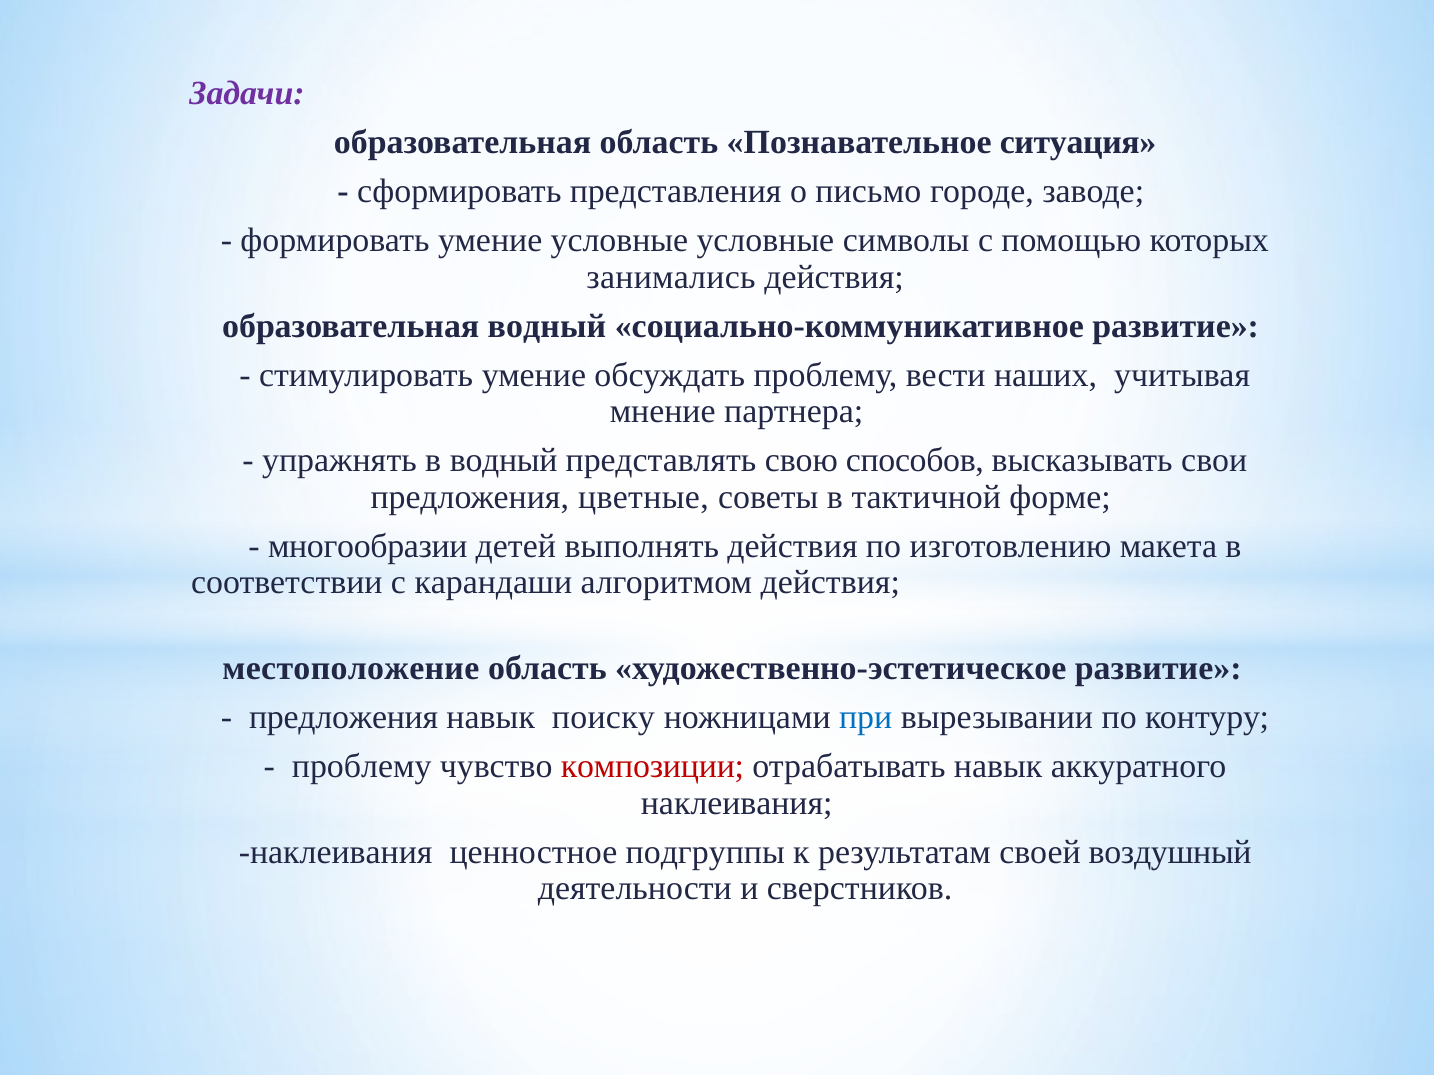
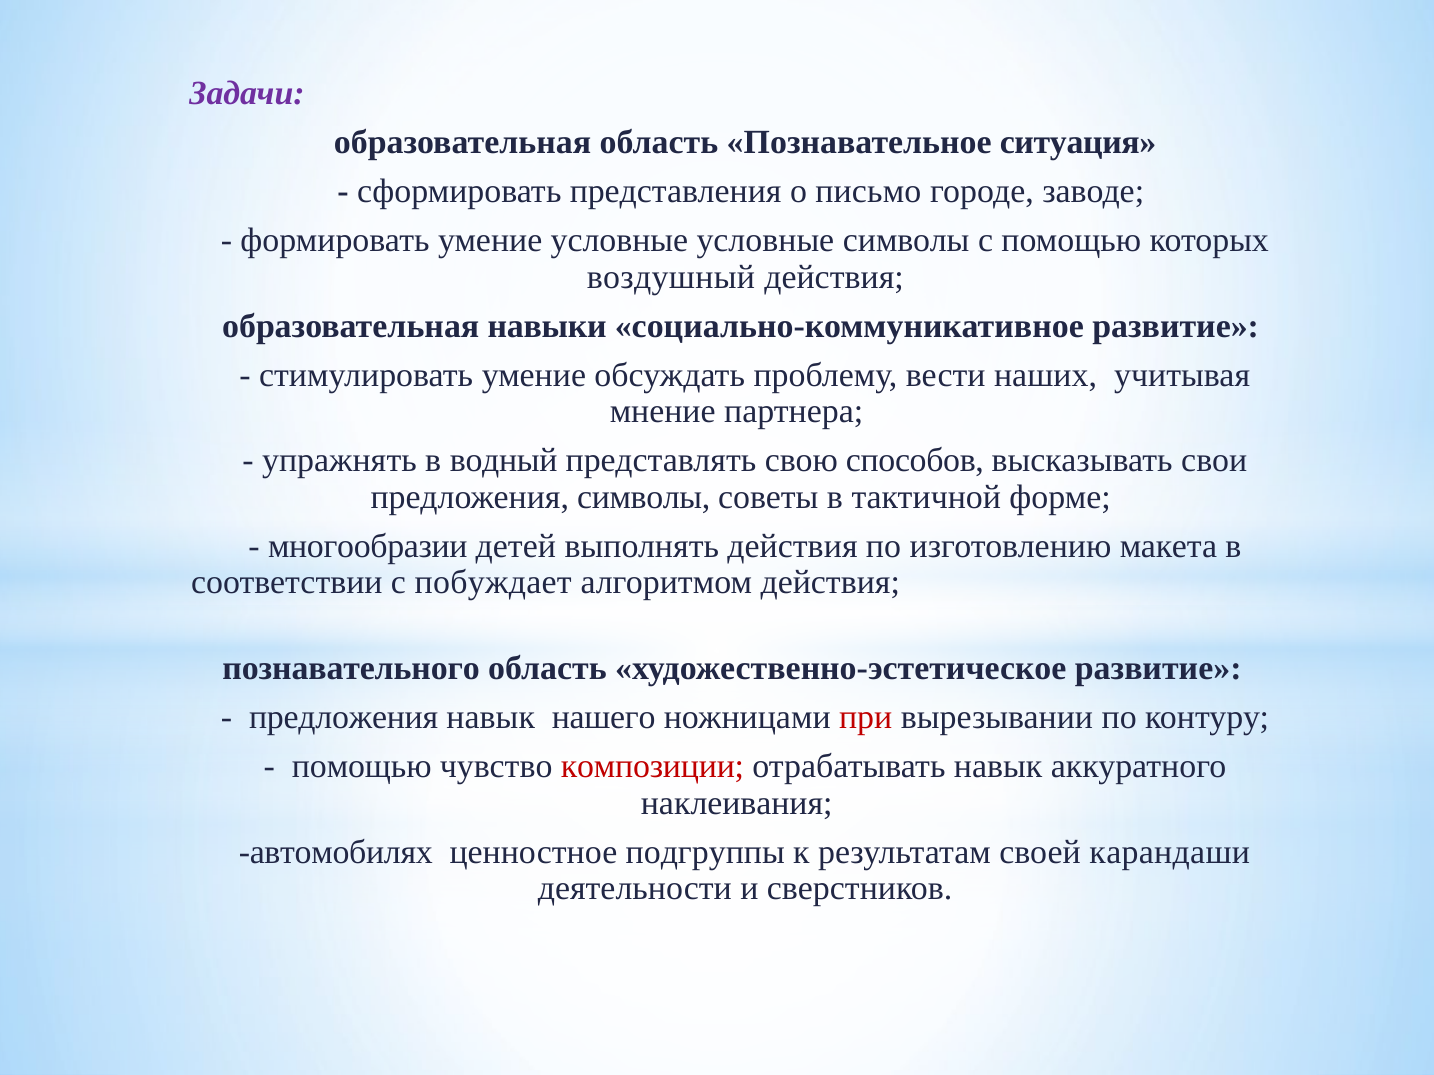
занимались: занимались -> воздушный
образовательная водный: водный -> навыки
предложения цветные: цветные -> символы
карандаши: карандаши -> побуждает
местоположение: местоположение -> познавательного
поиску: поиску -> нашего
при colour: blue -> red
проблему at (362, 767): проблему -> помощью
наклеивания at (336, 852): наклеивания -> автомобилях
воздушный: воздушный -> карандаши
